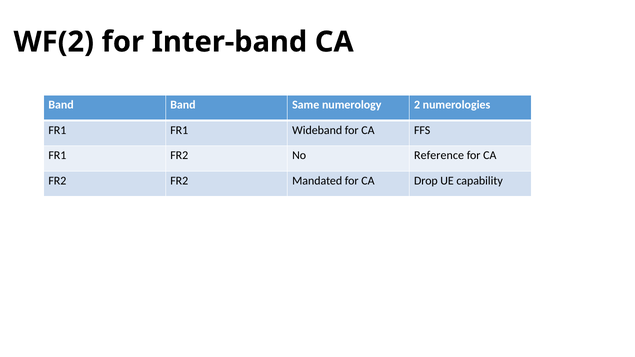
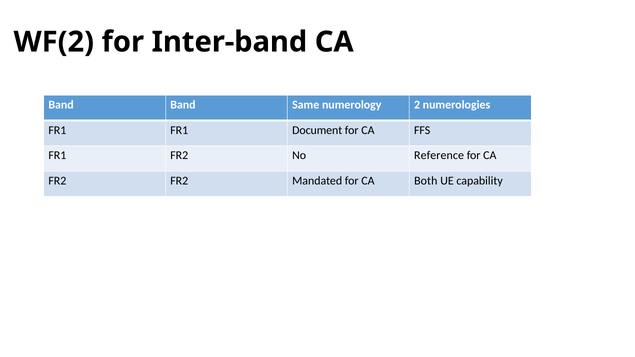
Wideband: Wideband -> Document
Drop: Drop -> Both
